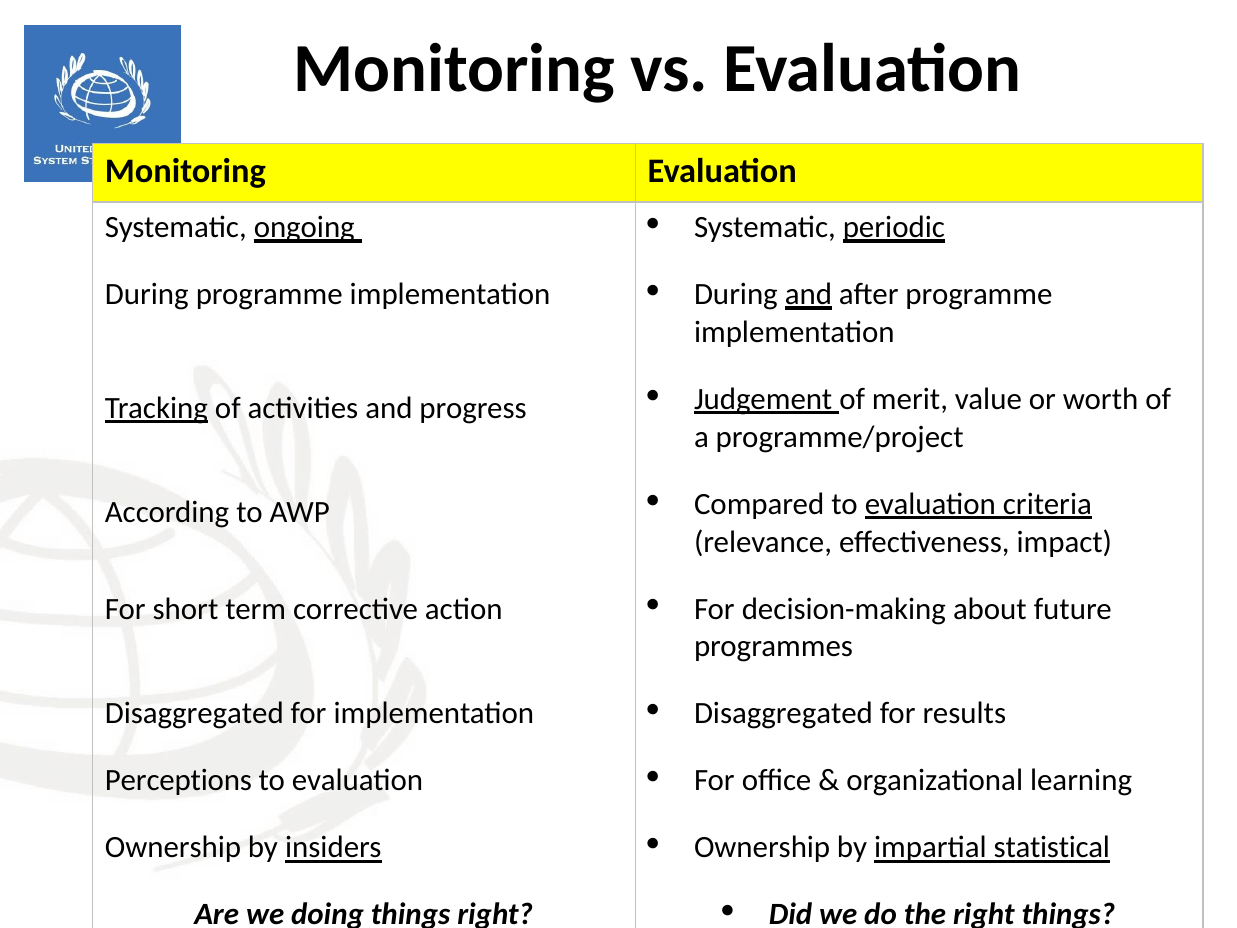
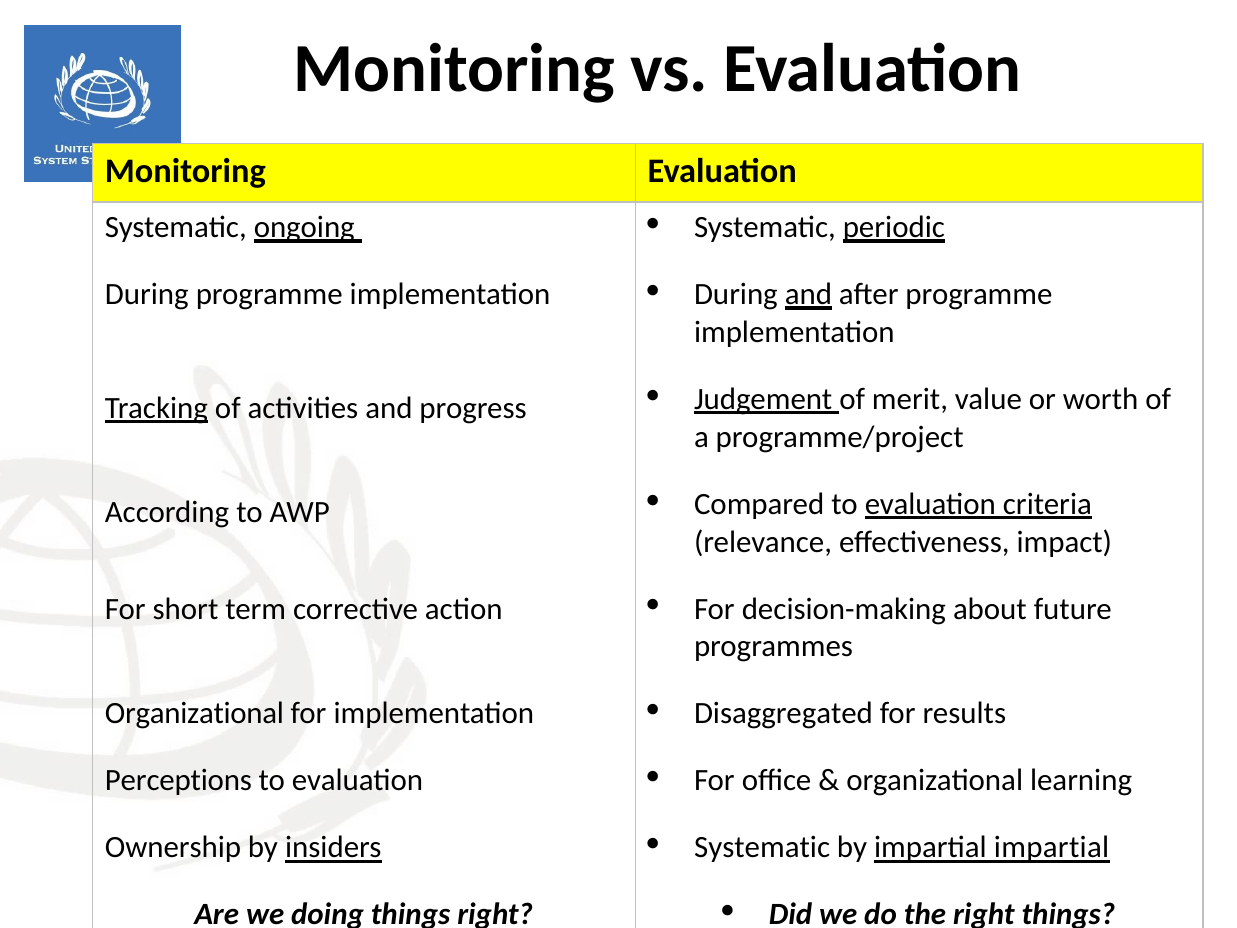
Disaggregated at (194, 713): Disaggregated -> Organizational
Ownership at (762, 848): Ownership -> Systematic
impartial statistical: statistical -> impartial
